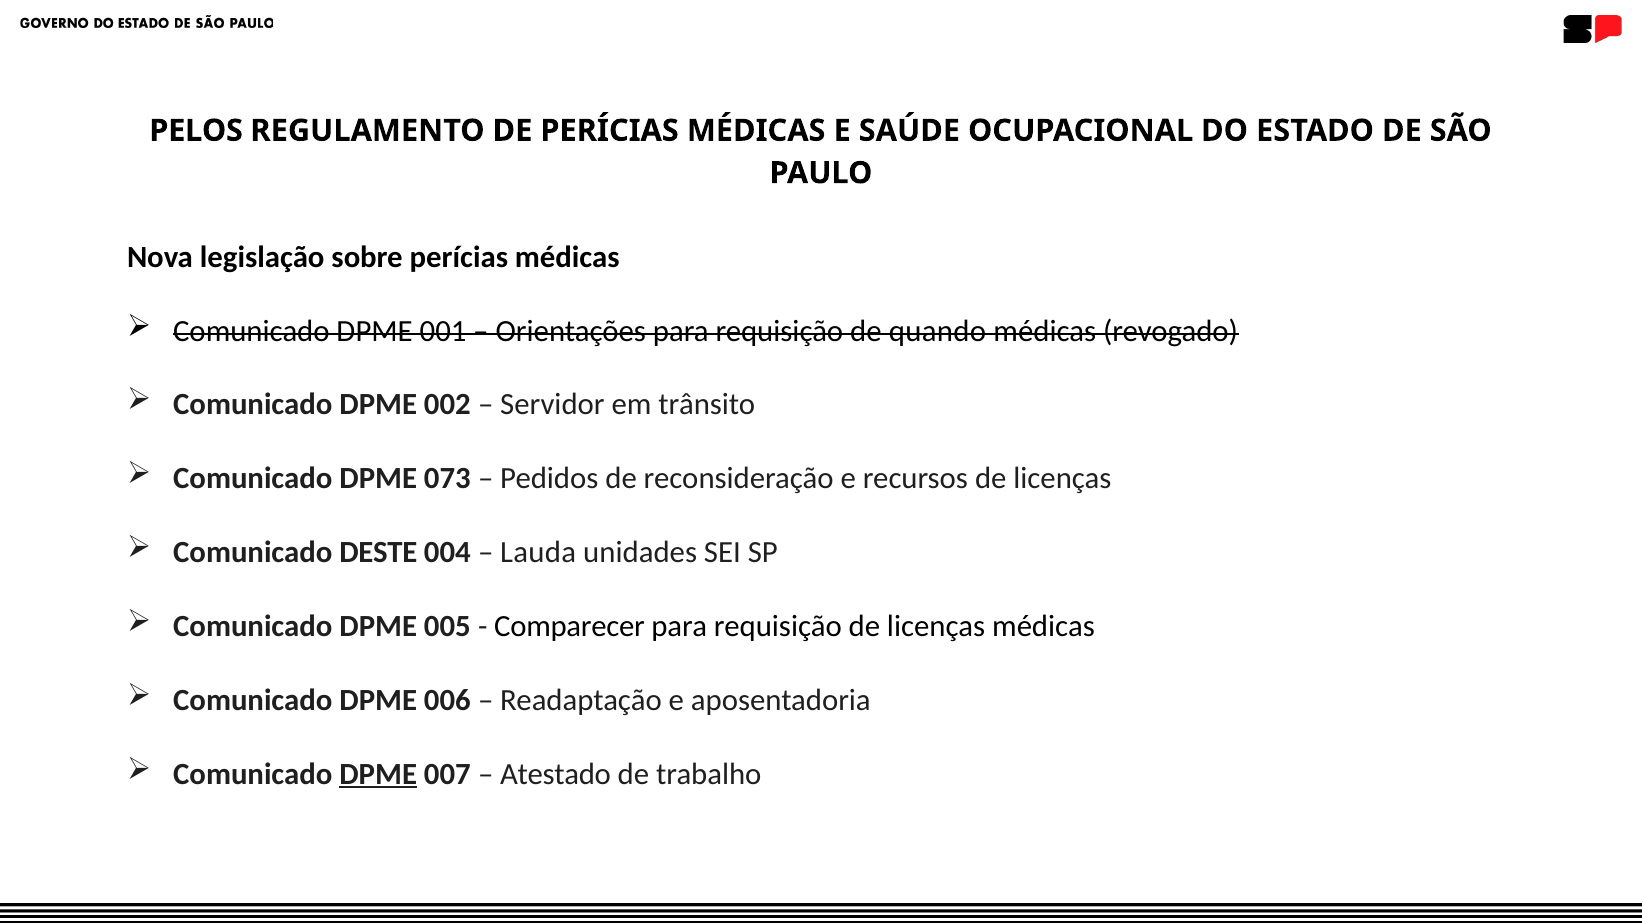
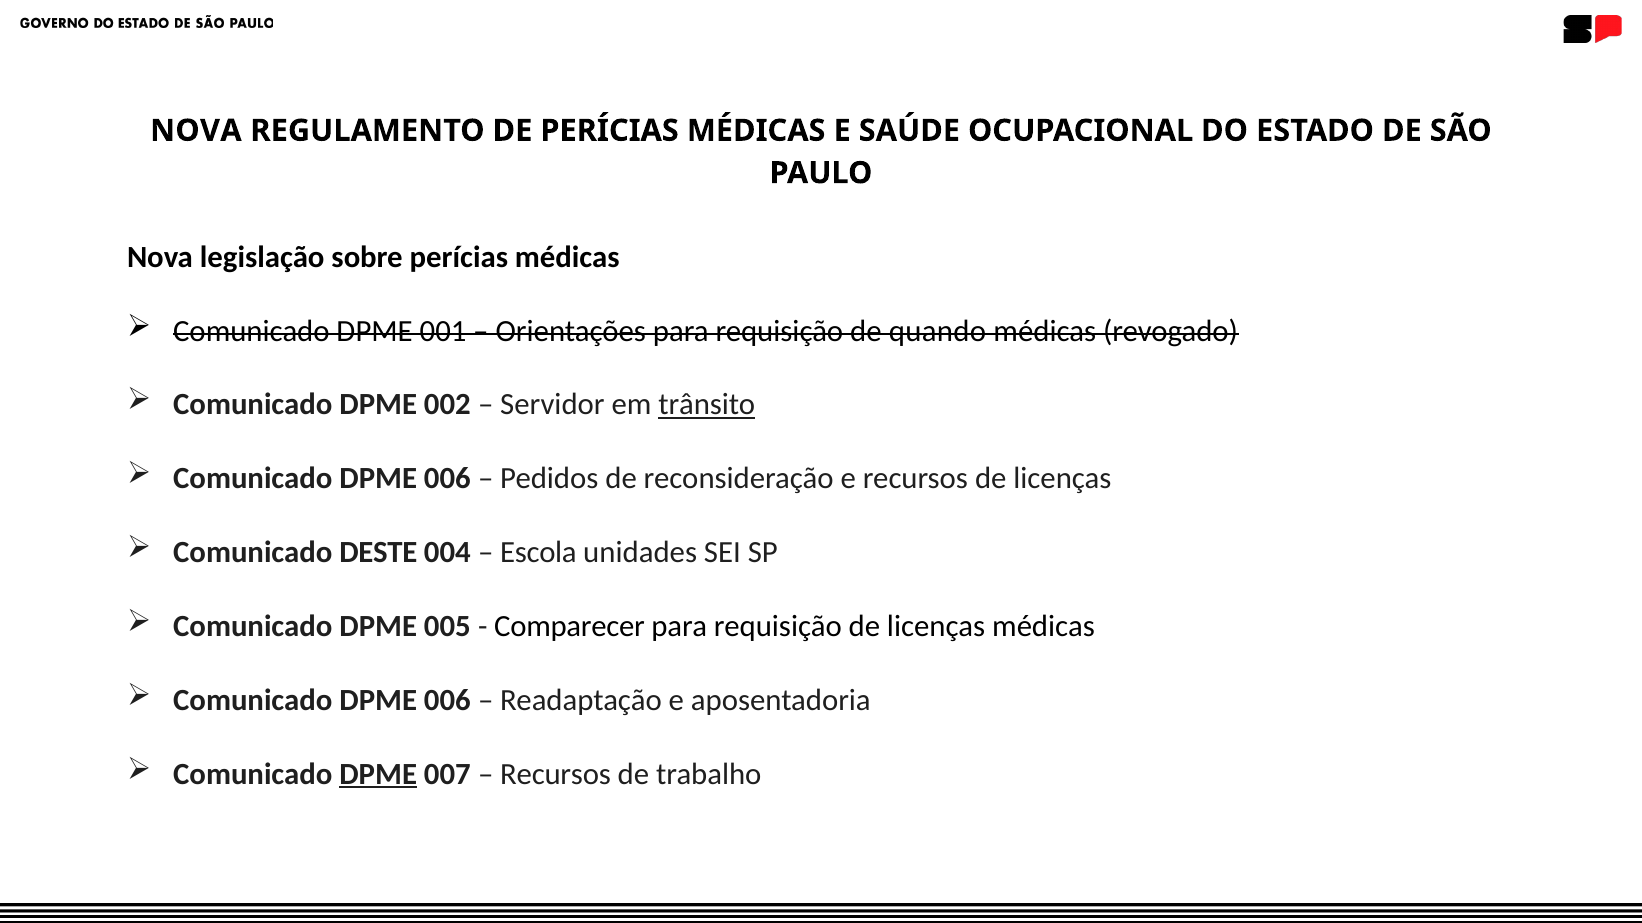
PELOS at (196, 131): PELOS -> NOVA
trânsito underline: none -> present
073 at (447, 479): 073 -> 006
Lauda: Lauda -> Escola
Atestado at (556, 775): Atestado -> Recursos
